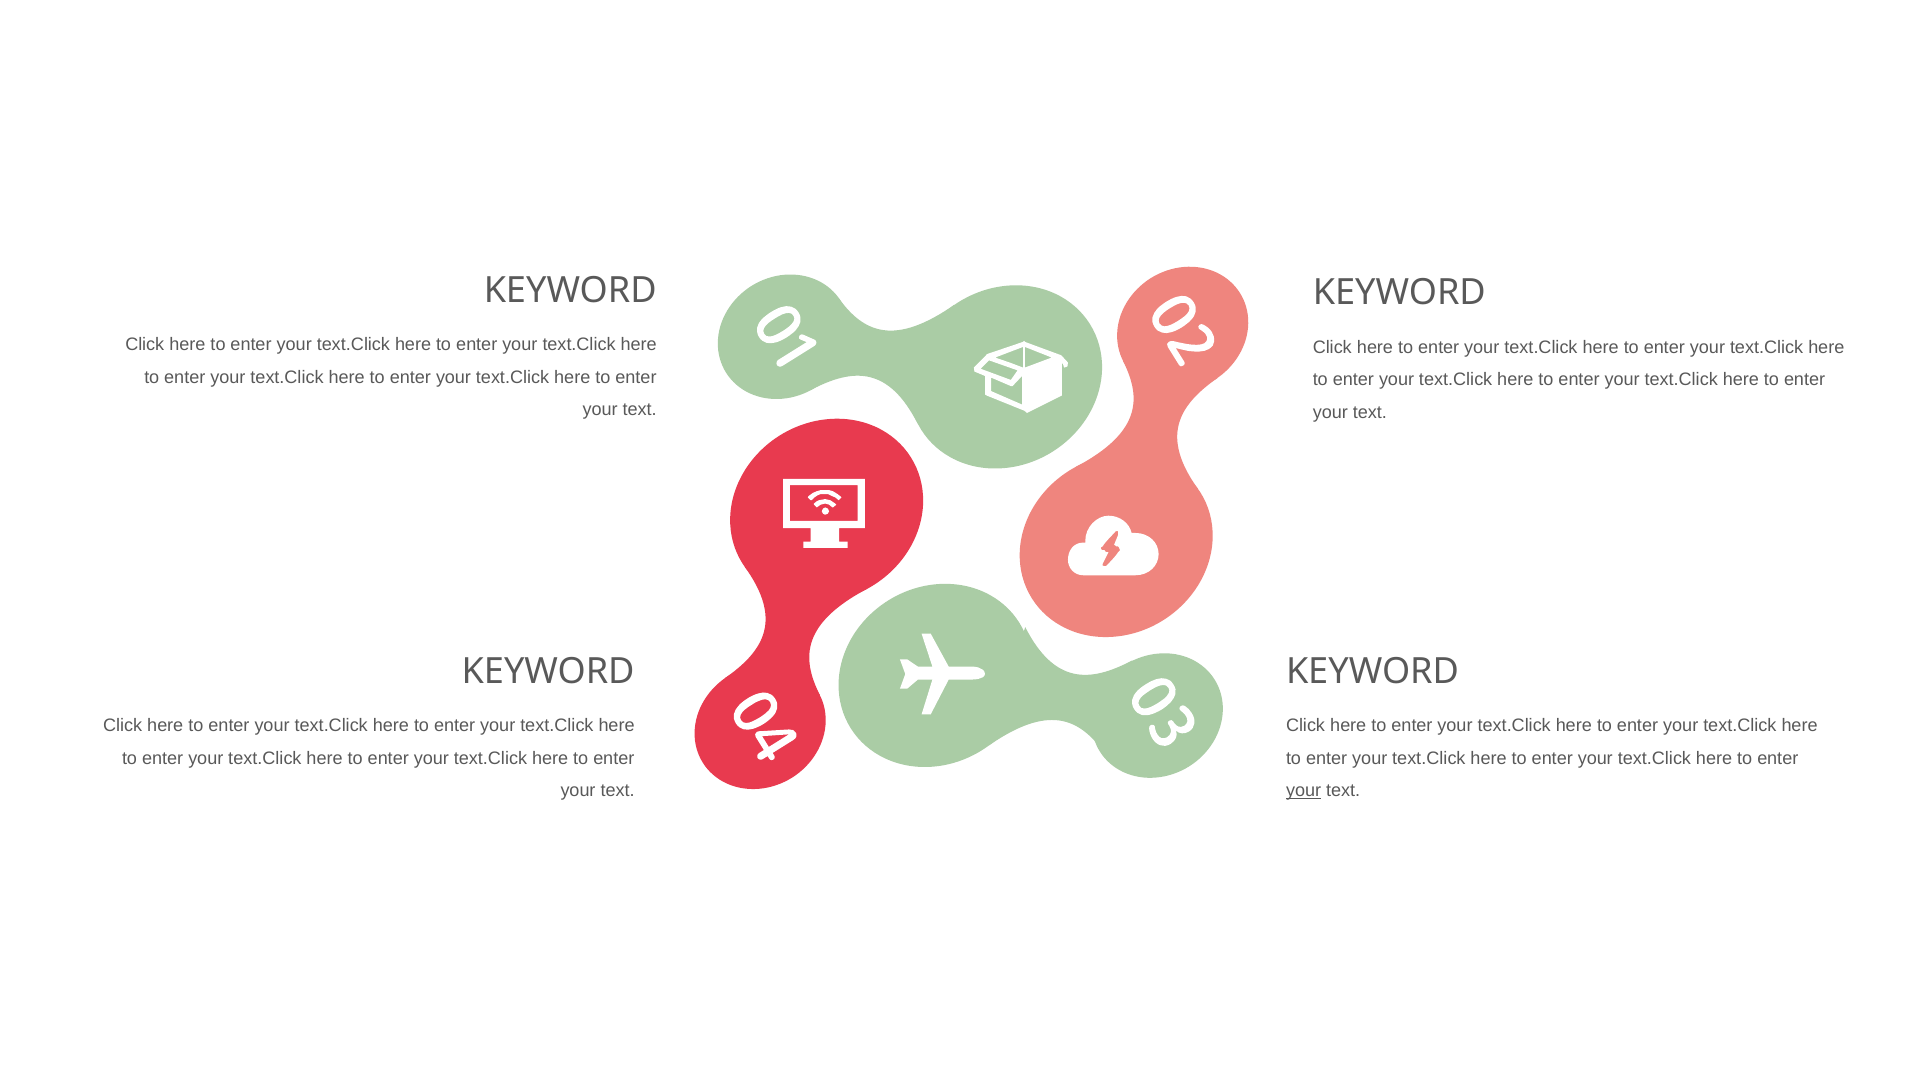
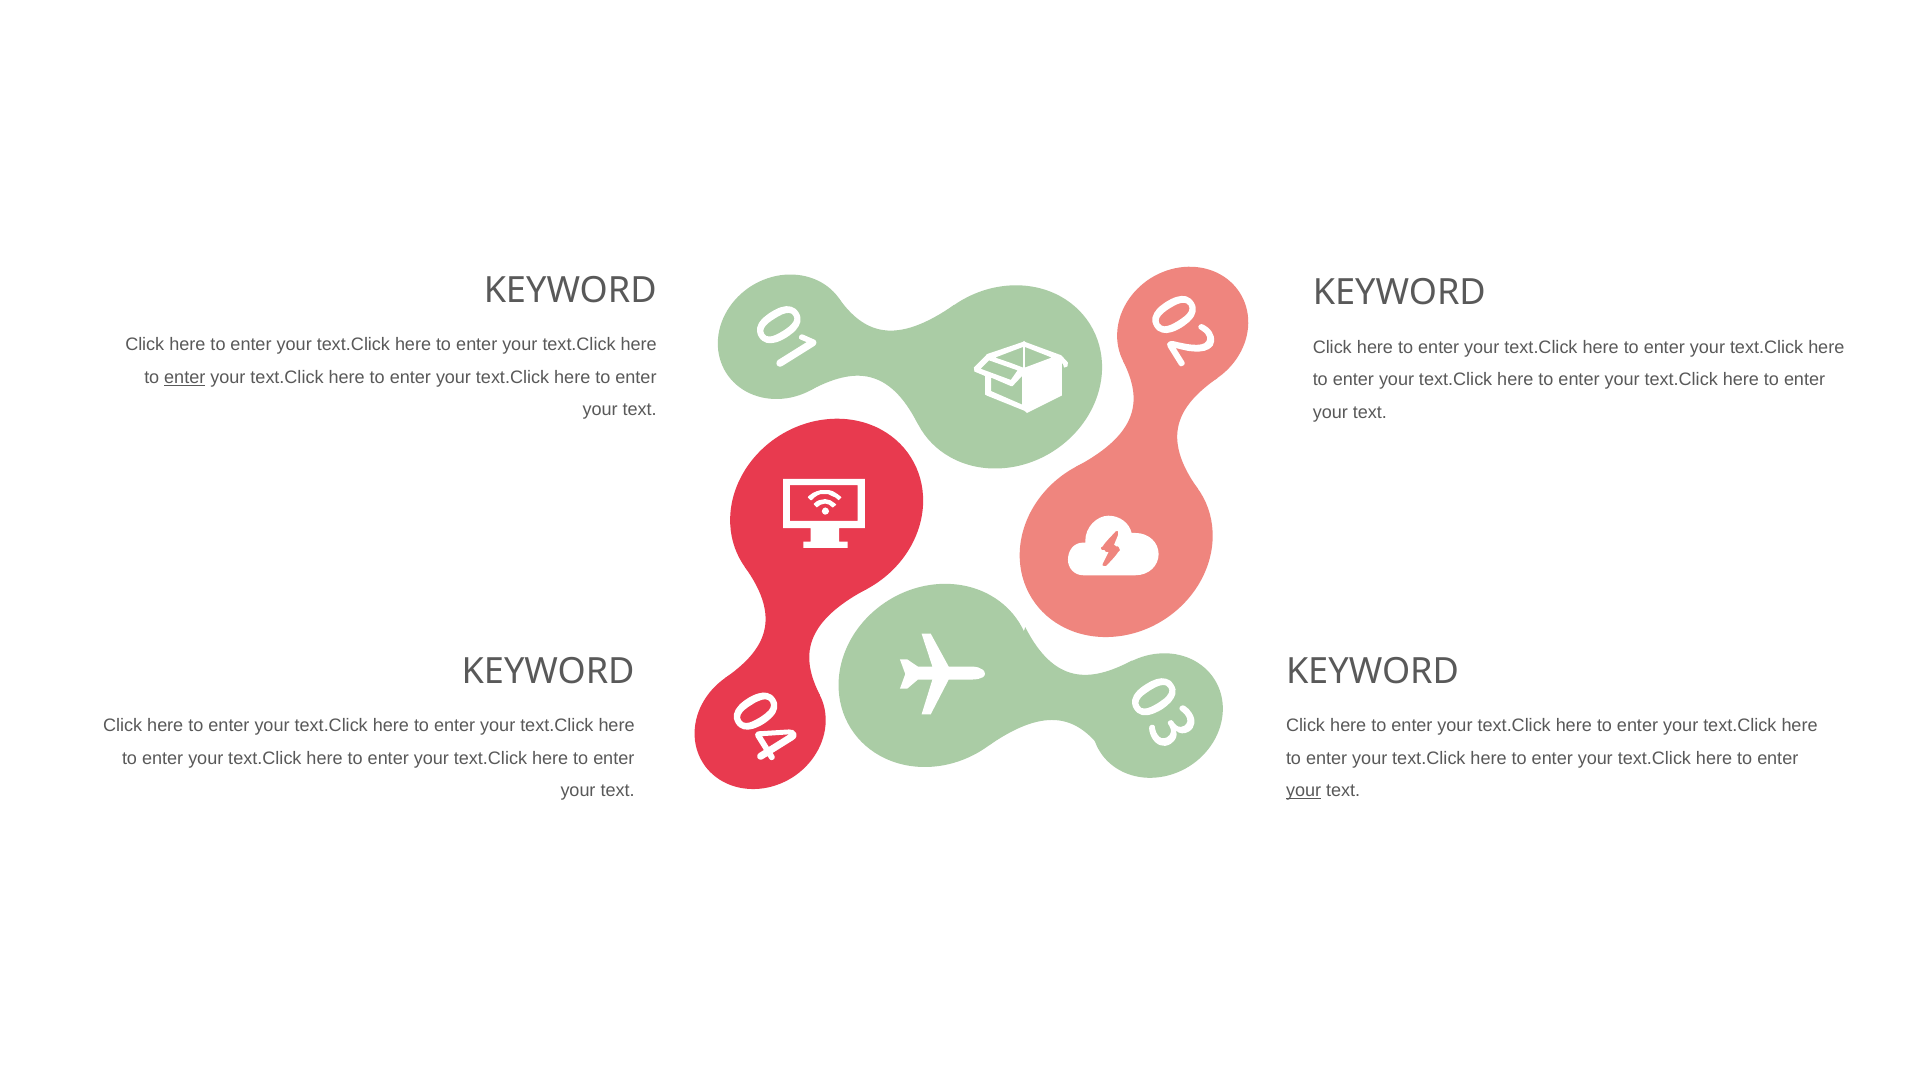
enter at (185, 377) underline: none -> present
